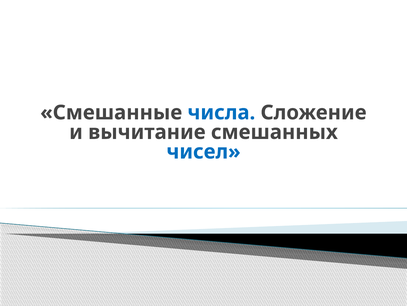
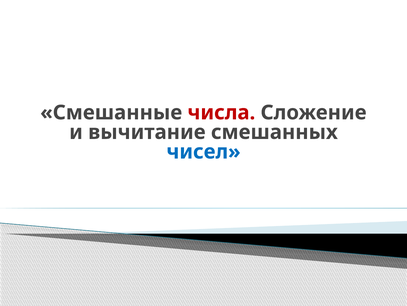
числа colour: blue -> red
